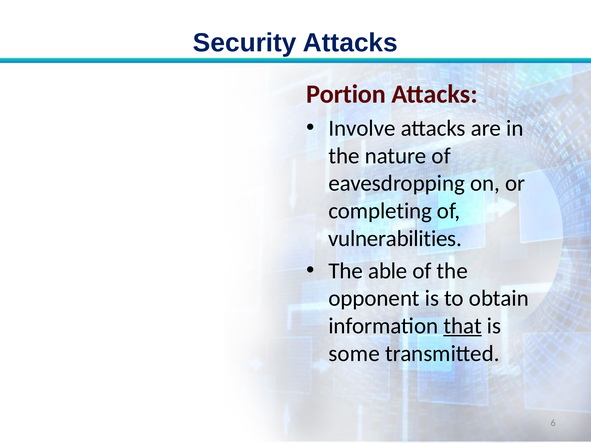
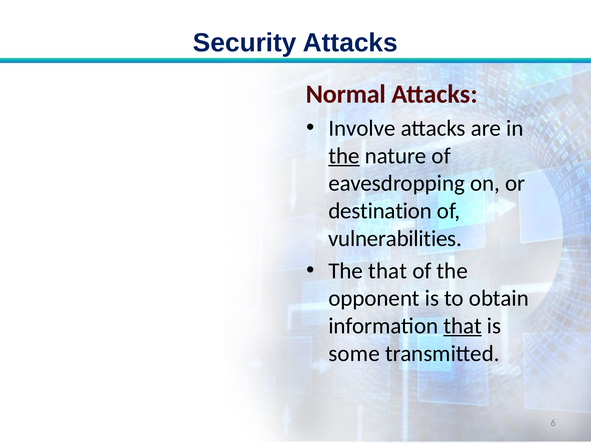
Portion: Portion -> Normal
the at (344, 156) underline: none -> present
completing: completing -> destination
The able: able -> that
